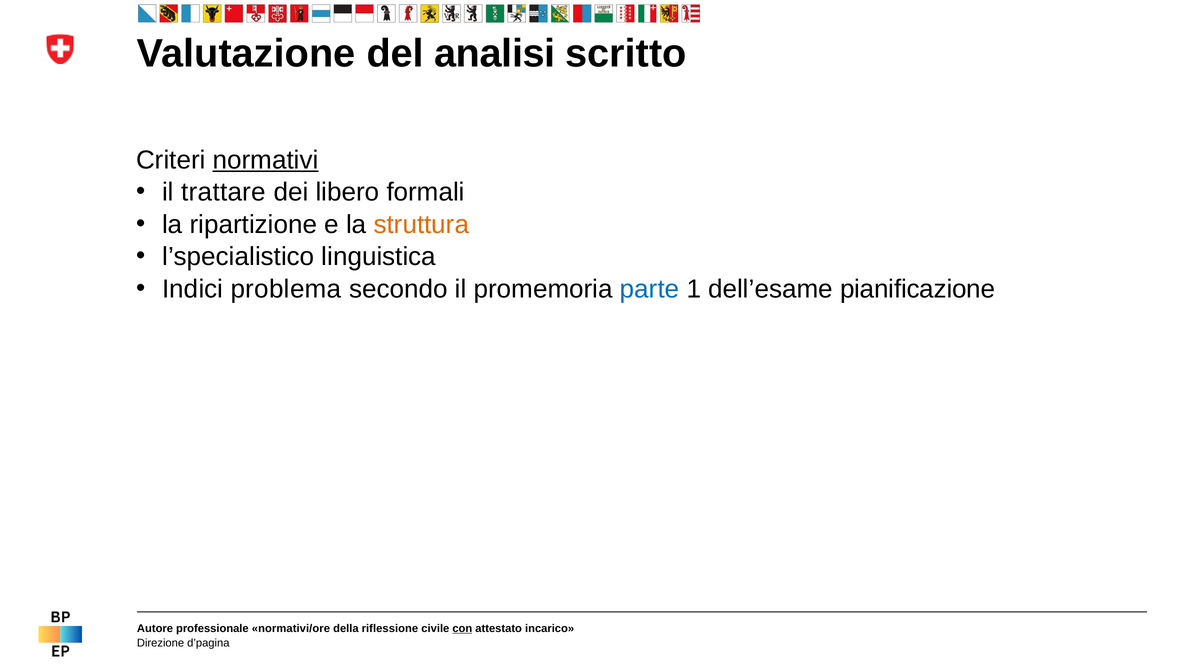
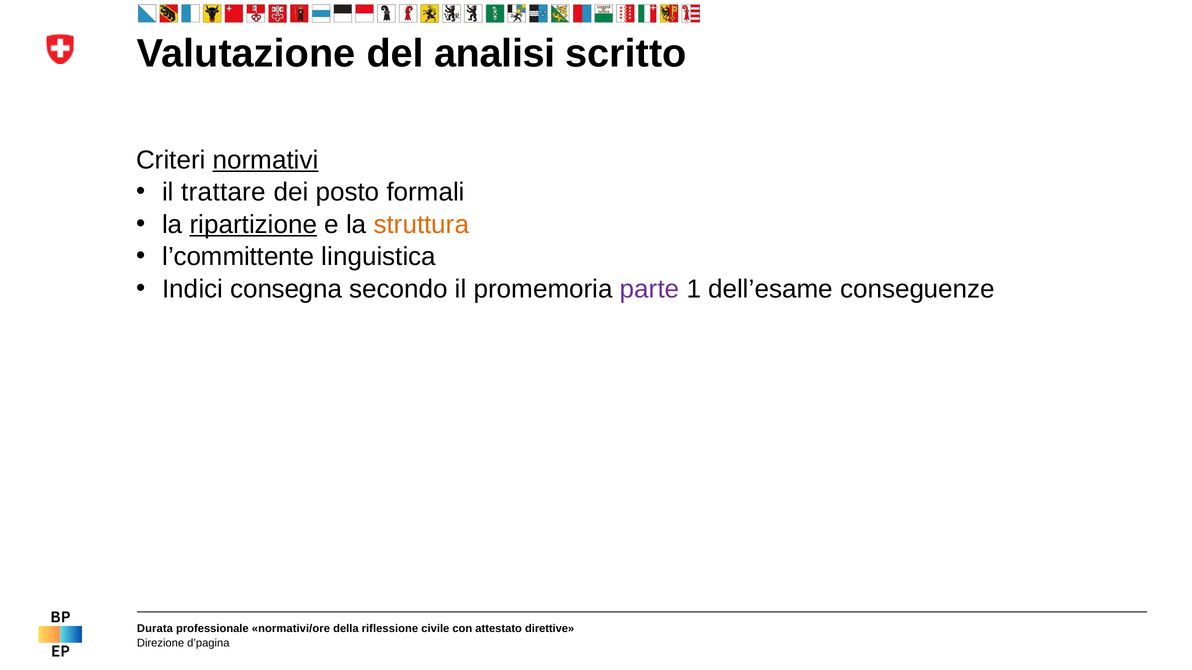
libero: libero -> posto
ripartizione underline: none -> present
l’specialistico: l’specialistico -> l’committente
problema: problema -> consegna
parte colour: blue -> purple
pianificazione: pianificazione -> conseguenze
Autore: Autore -> Durata
con underline: present -> none
incarico: incarico -> direttive
